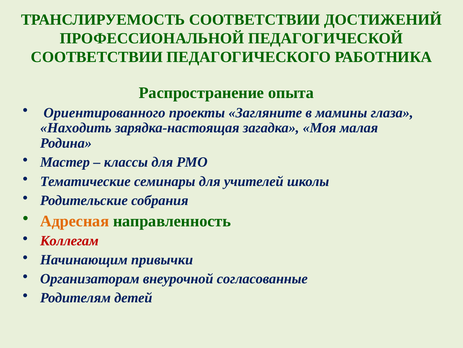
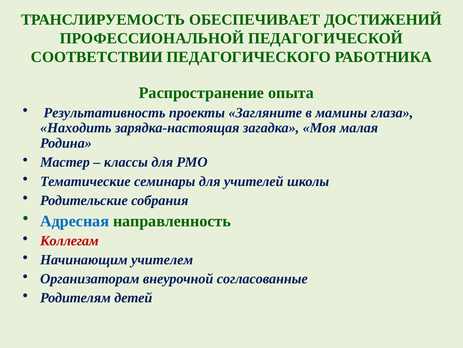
ТРАНСЛИРУЕМОСТЬ СООТВЕТСТВИИ: СООТВЕТСТВИИ -> ОБЕСПЕЧИВАЕТ
Ориентированного: Ориентированного -> Результативность
Адресная colour: orange -> blue
привычки: привычки -> учителем
